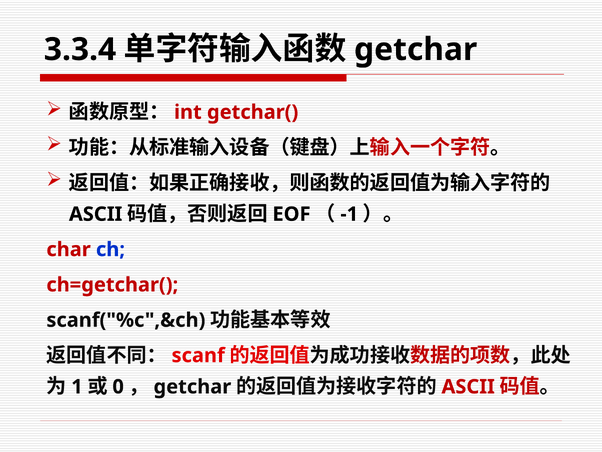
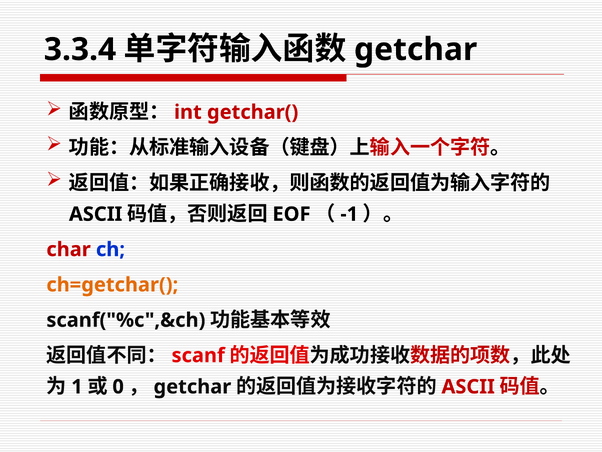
ch=getchar( colour: red -> orange
